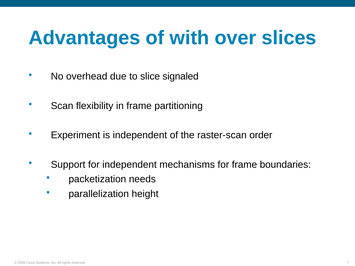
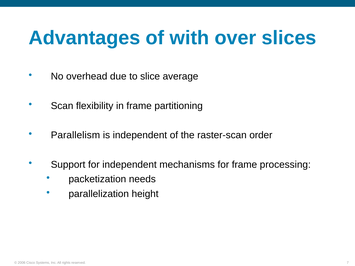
signaled: signaled -> average
Experiment: Experiment -> Parallelism
boundaries: boundaries -> processing
